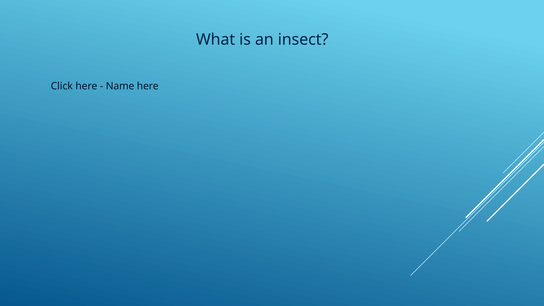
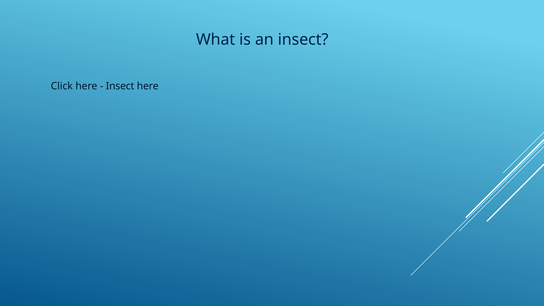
Name at (120, 86): Name -> Insect
